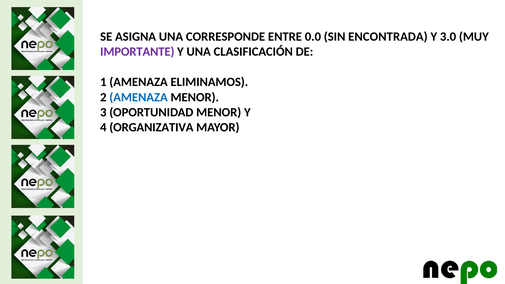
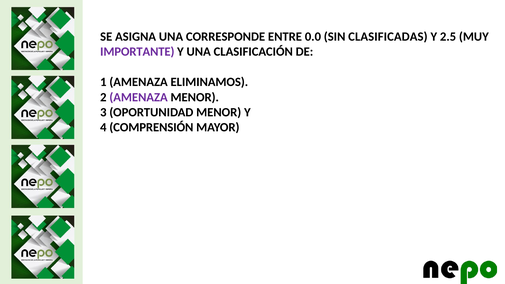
ENCONTRADA: ENCONTRADA -> CLASIFICADAS
3.0: 3.0 -> 2.5
AMENAZA at (139, 97) colour: blue -> purple
ORGANIZATIVA: ORGANIZATIVA -> COMPRENSIÓN
